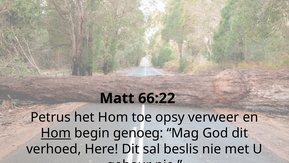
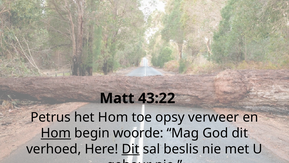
66:22: 66:22 -> 43:22
genoeg: genoeg -> woorde
Dit at (131, 149) underline: none -> present
